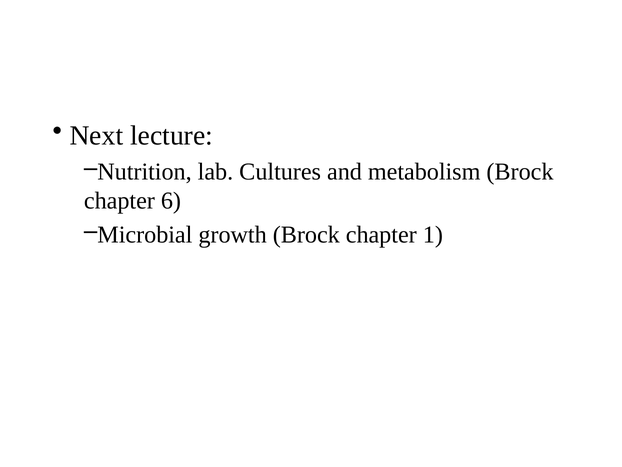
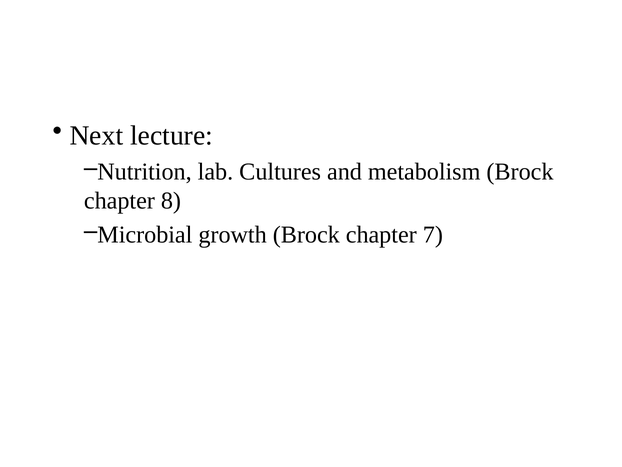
6: 6 -> 8
1: 1 -> 7
